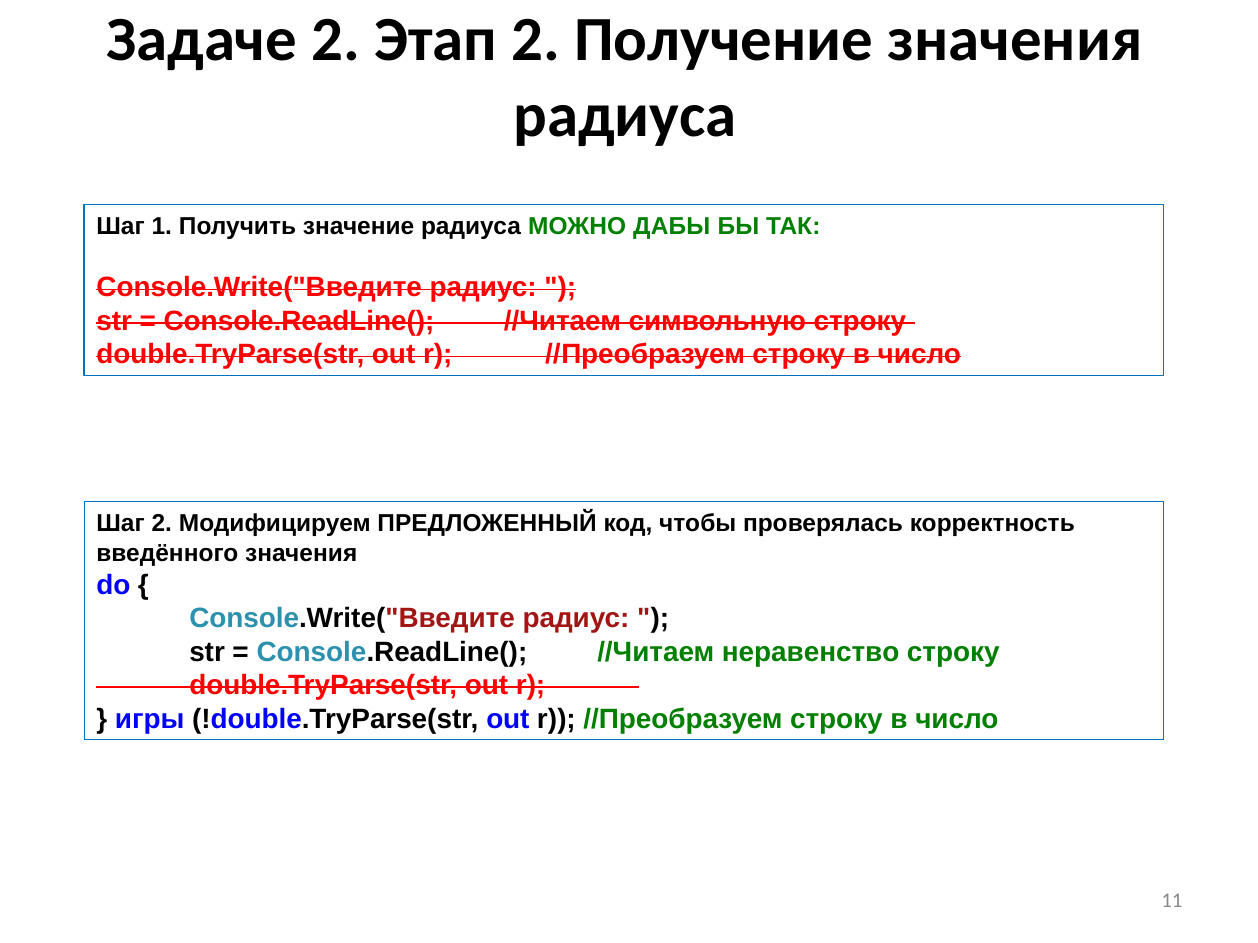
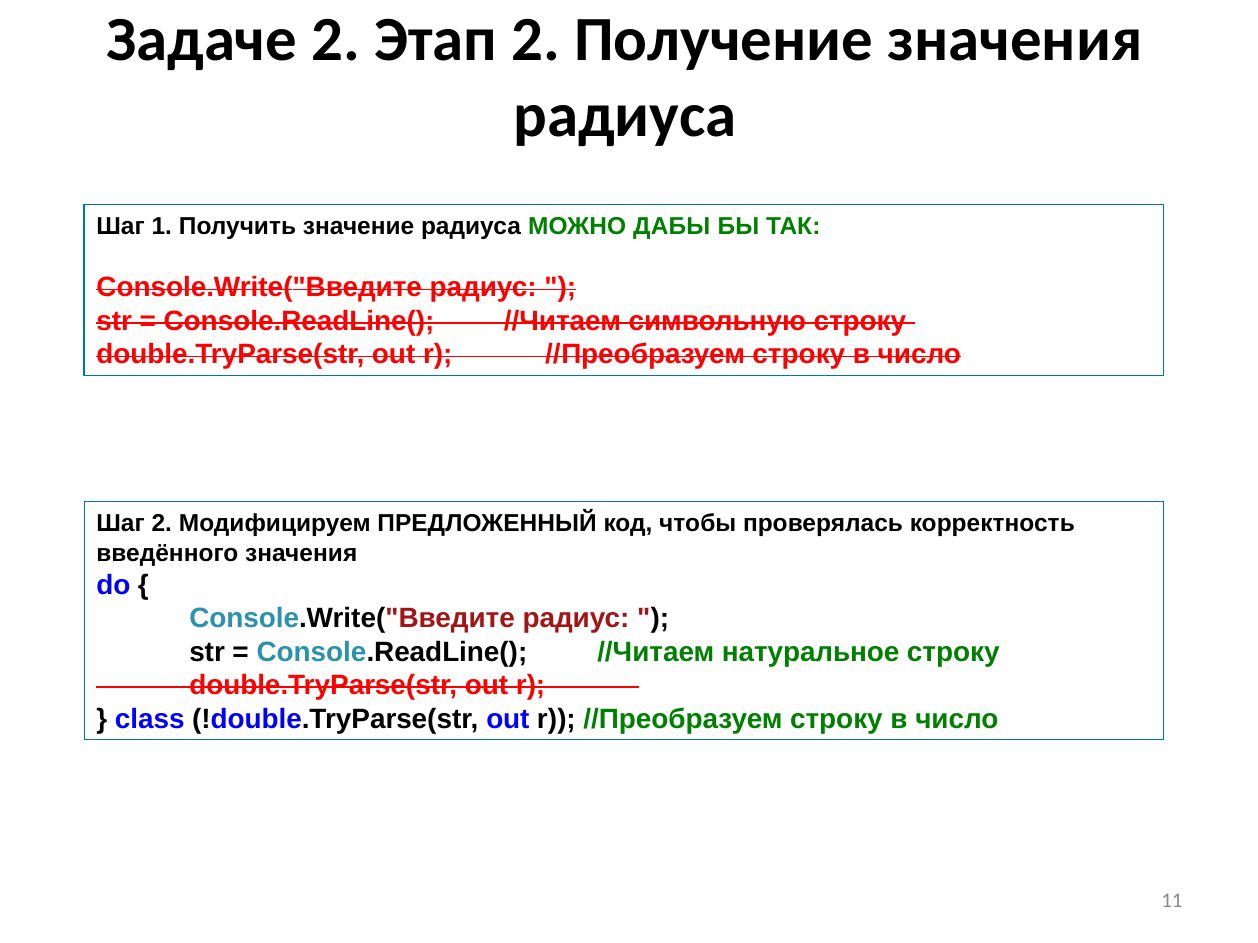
неравенство: неравенство -> натуральное
игры: игры -> class
